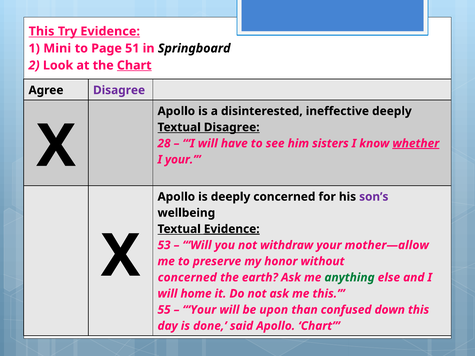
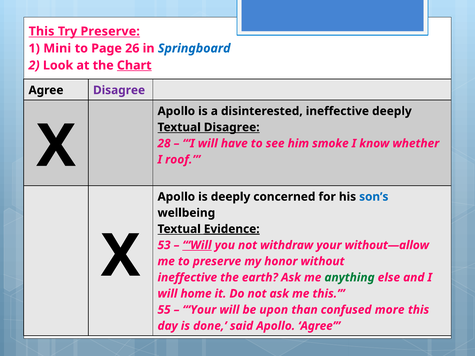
Try Evidence: Evidence -> Preserve
51: 51 -> 26
Springboard colour: black -> blue
sisters: sisters -> smoke
whether underline: present -> none
I your: your -> roof
son’s colour: purple -> blue
Will at (197, 245) underline: none -> present
mother—allow: mother—allow -> without—allow
concerned at (187, 278): concerned -> ineffective
down: down -> more
Apollo Chart: Chart -> Agree
